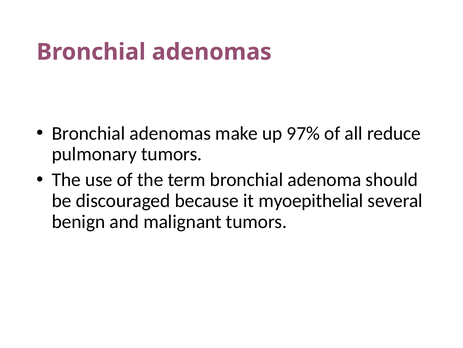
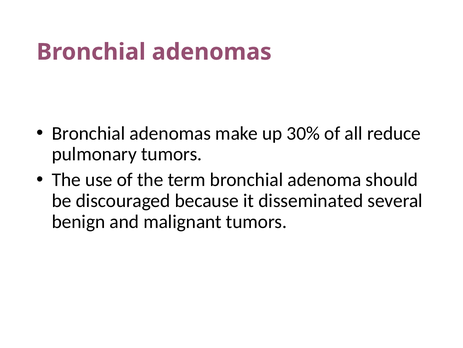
97%: 97% -> 30%
myoepithelial: myoepithelial -> disseminated
